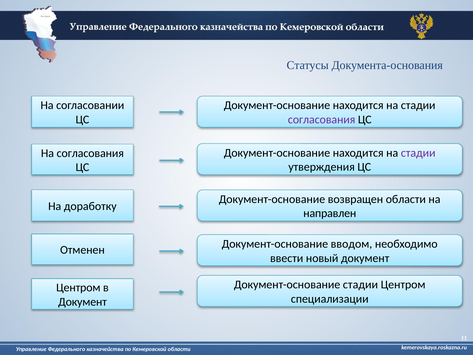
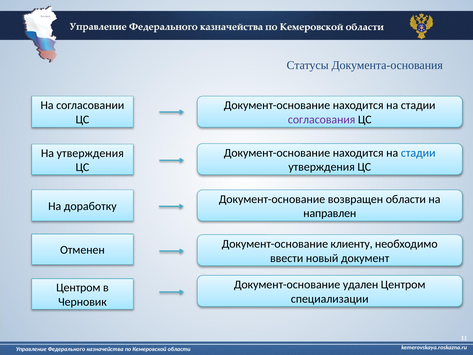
стадии at (418, 153) colour: purple -> blue
На согласования: согласования -> утверждения
вводом: вводом -> клиенту
Документ-основание стадии: стадии -> удален
Документ at (83, 302): Документ -> Черновик
